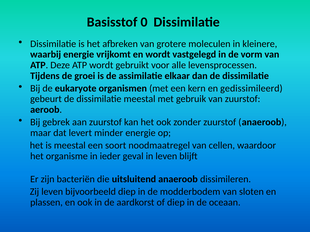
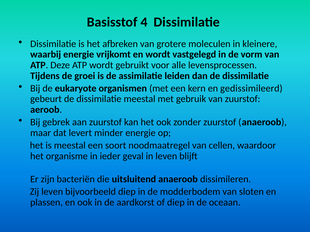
0: 0 -> 4
elkaar: elkaar -> leiden
